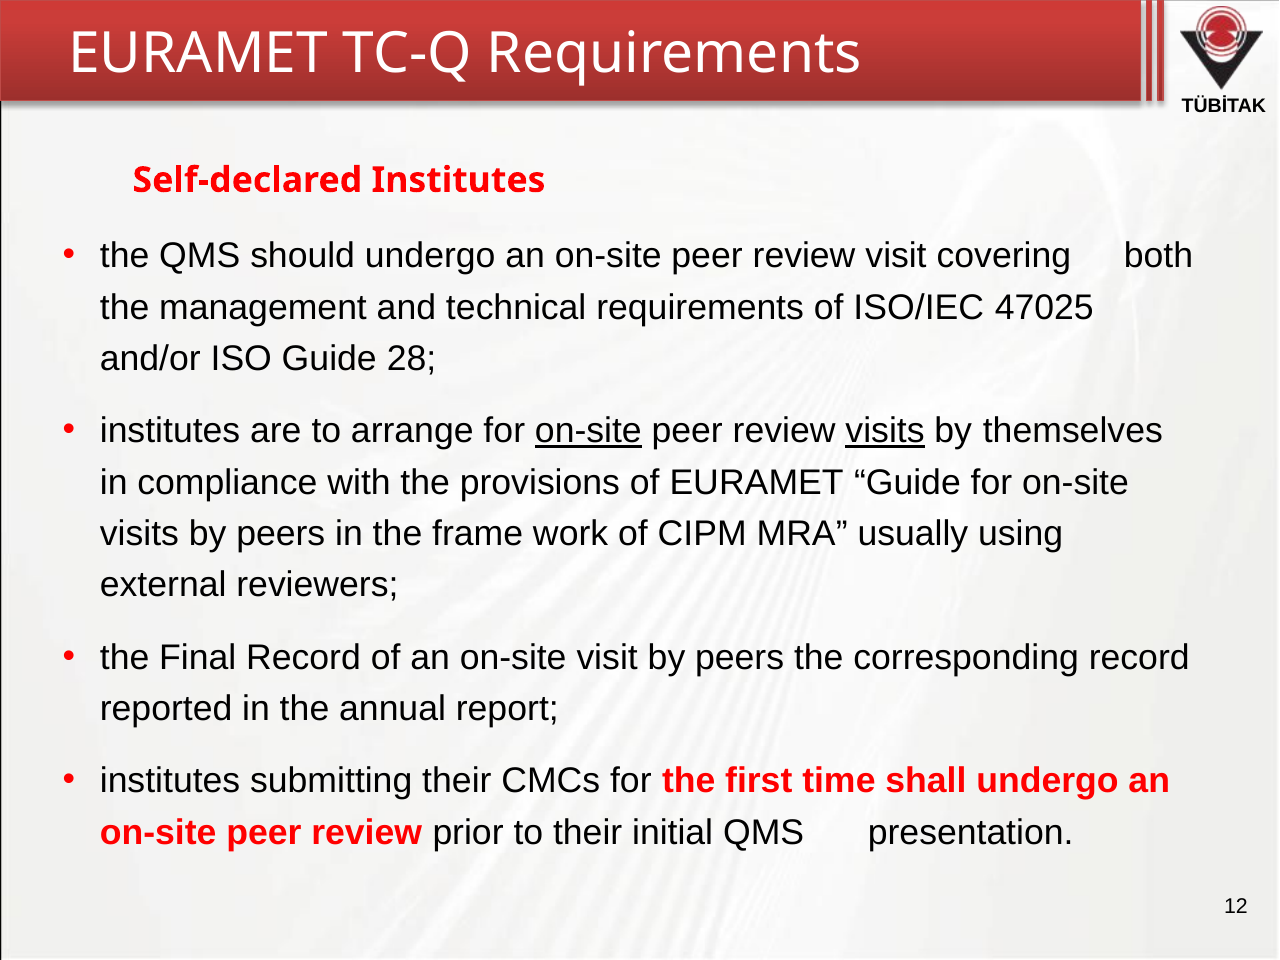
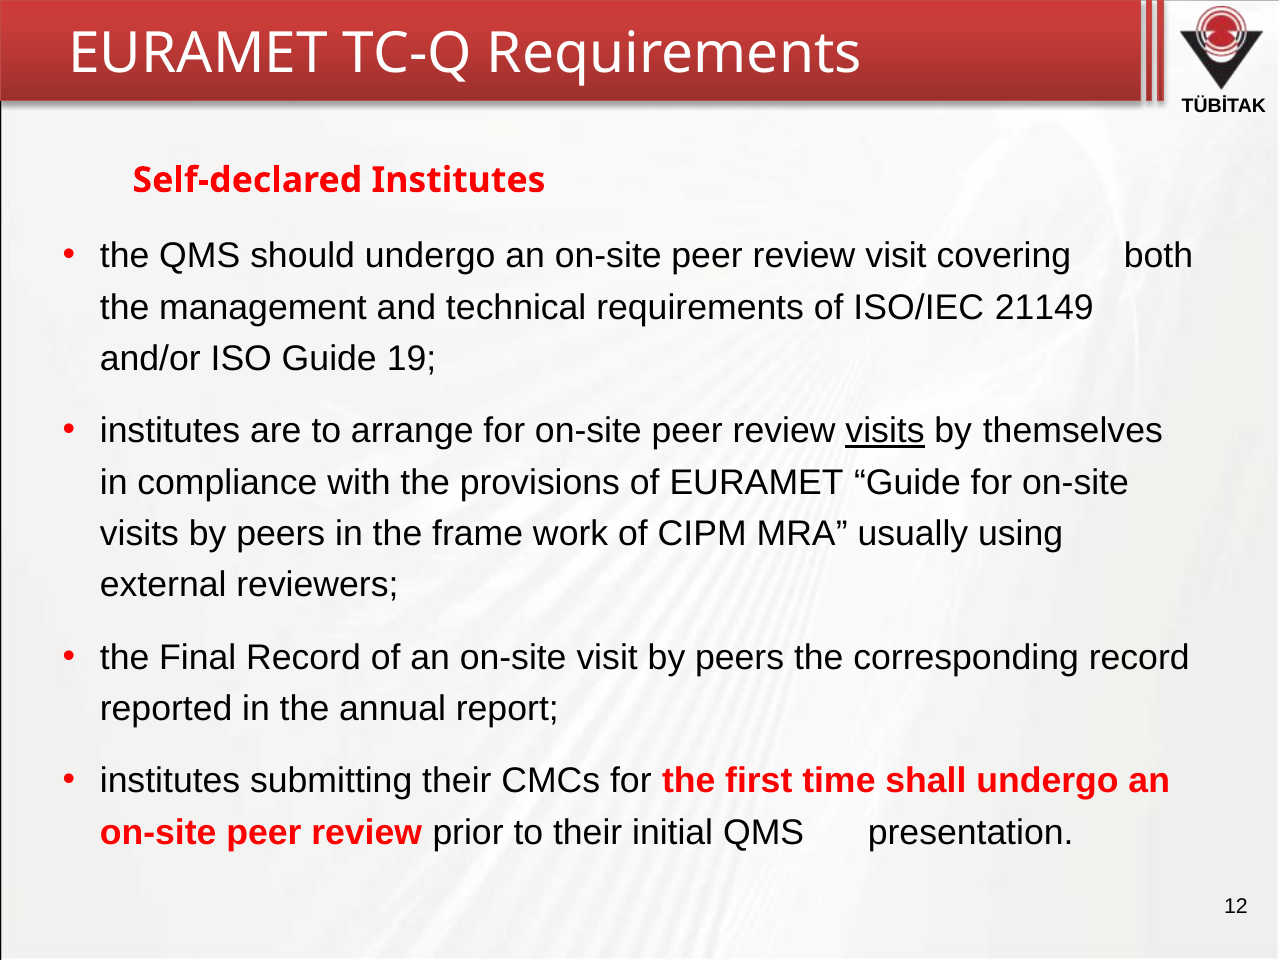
47025: 47025 -> 21149
28: 28 -> 19
on-site at (588, 431) underline: present -> none
